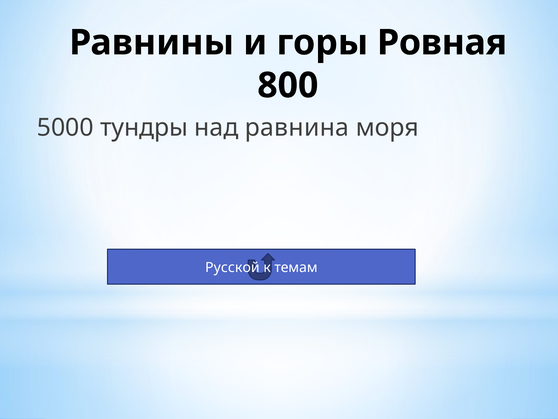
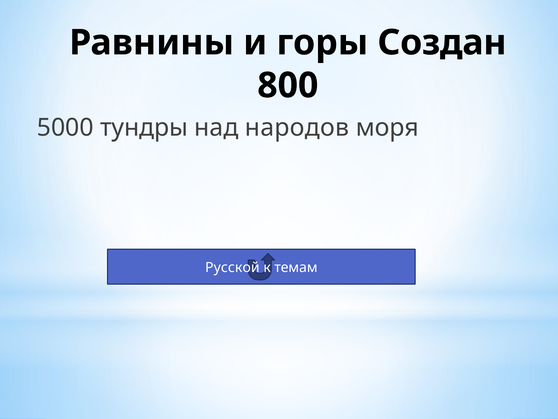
Ровная: Ровная -> Создан
равнина: равнина -> народов
